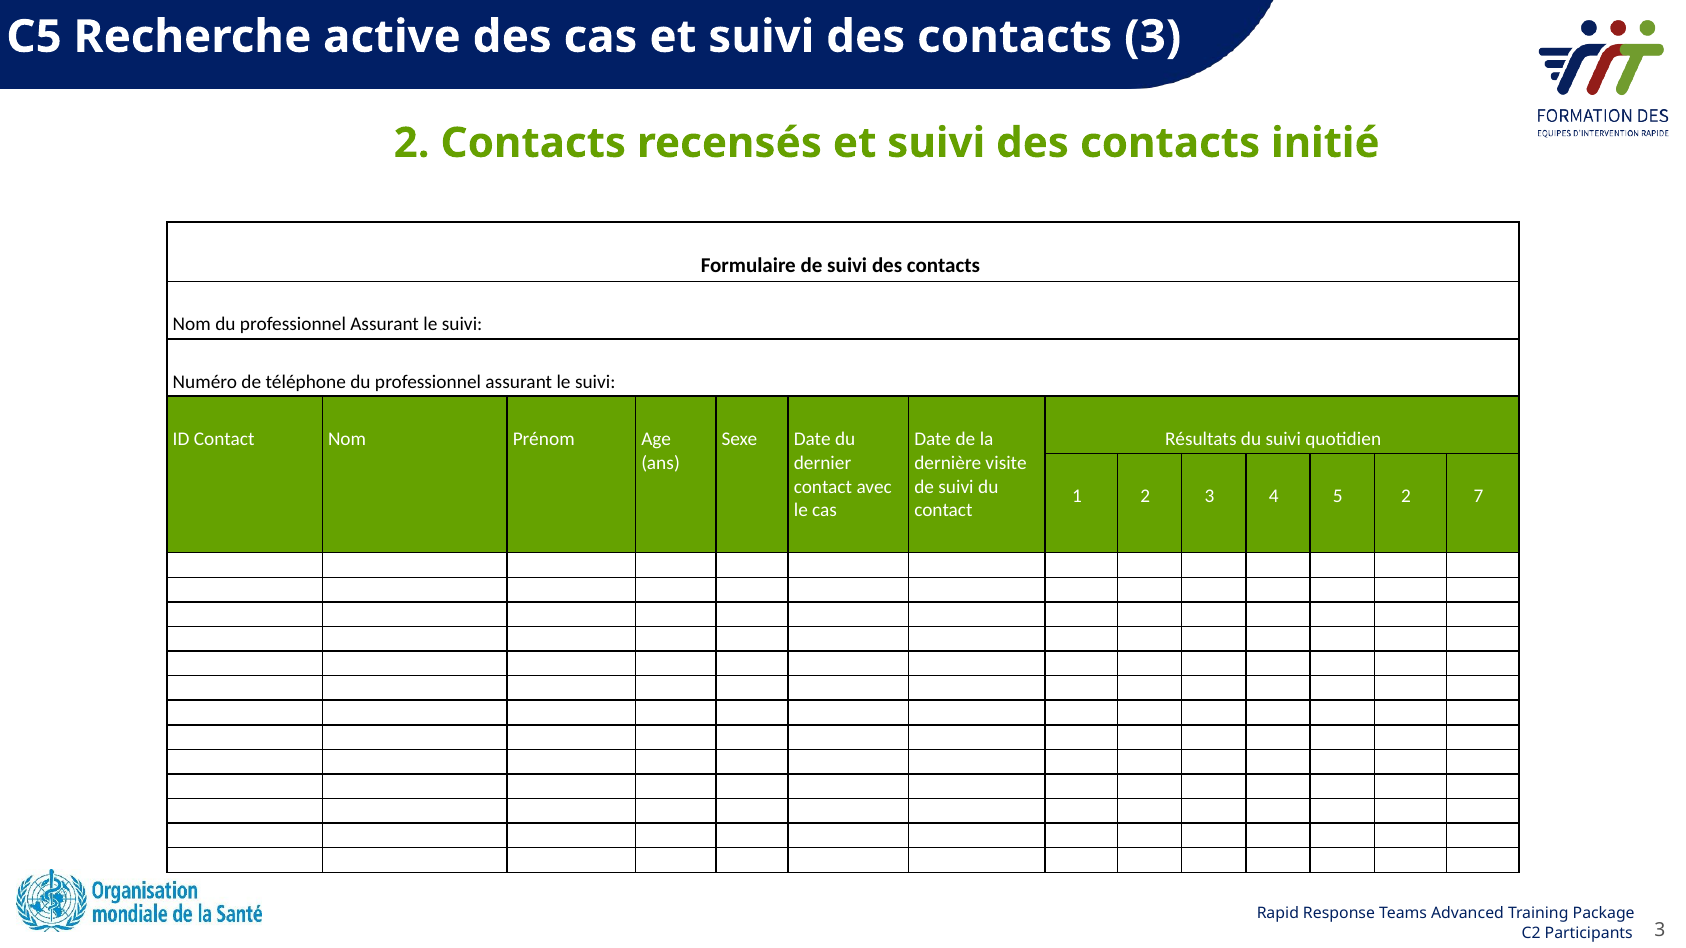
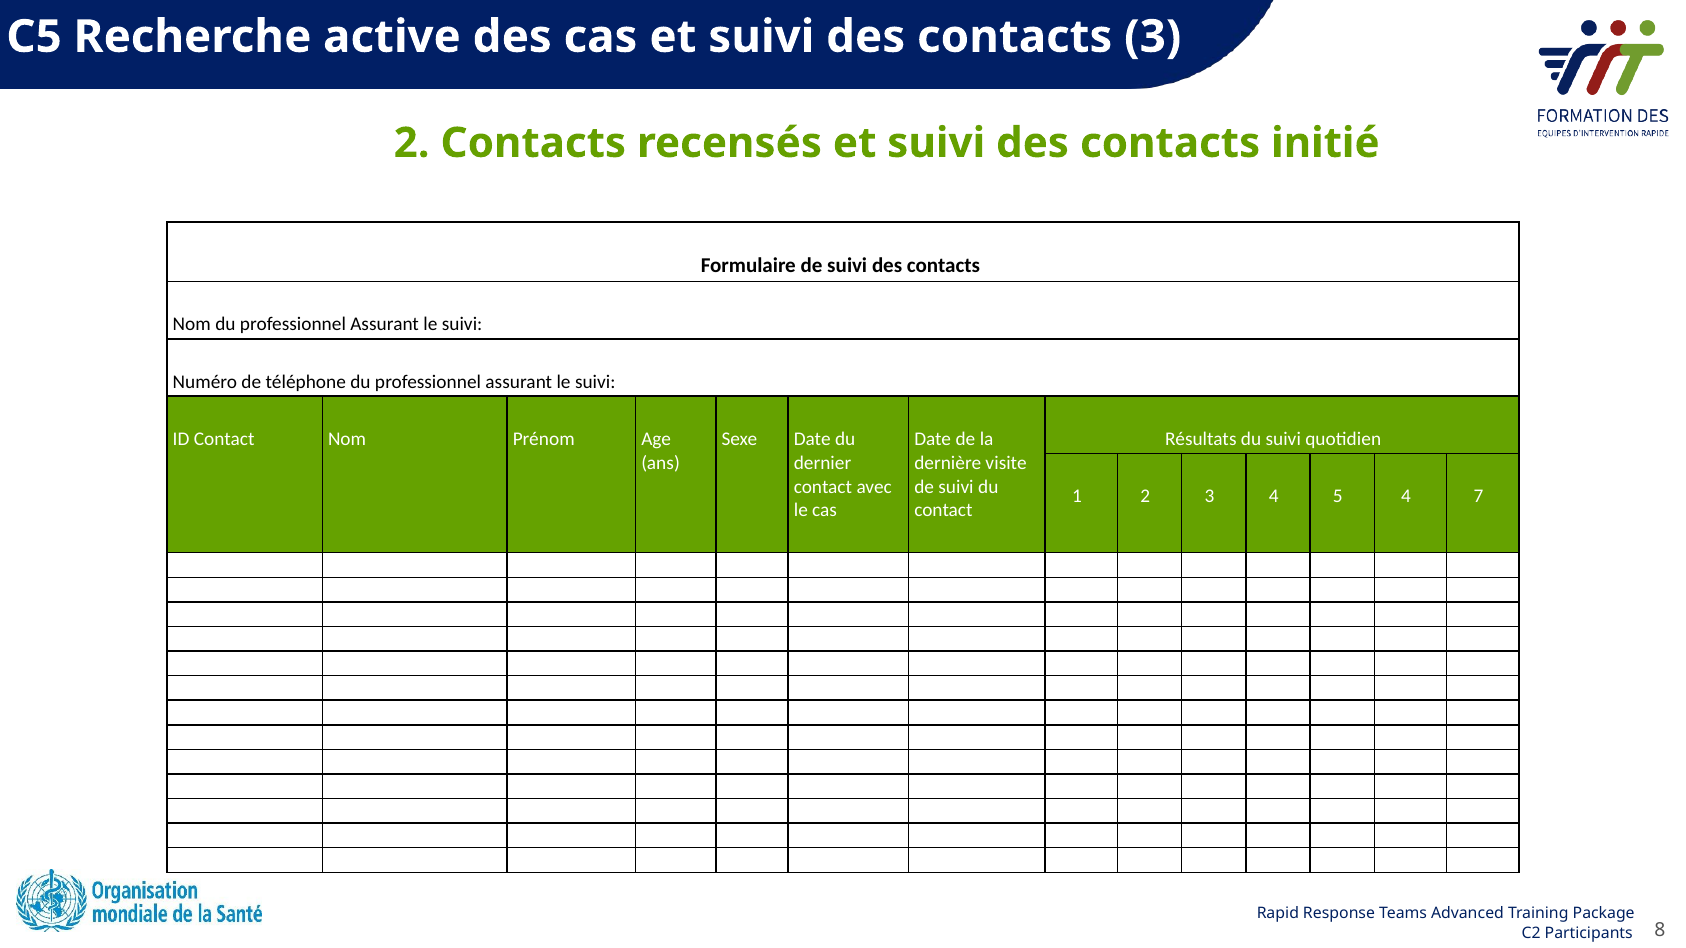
5 2: 2 -> 4
3 at (1660, 930): 3 -> 8
